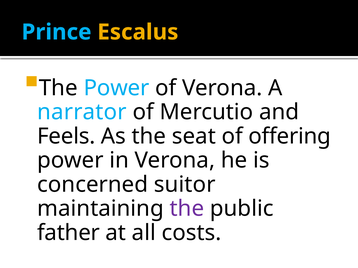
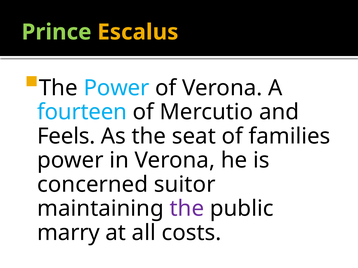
Prince colour: light blue -> light green
narrator: narrator -> fourteen
offering: offering -> families
father: father -> marry
